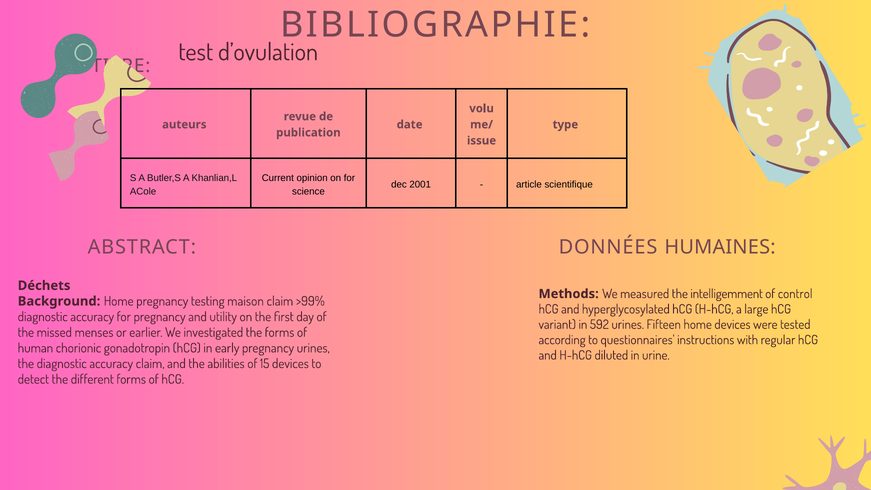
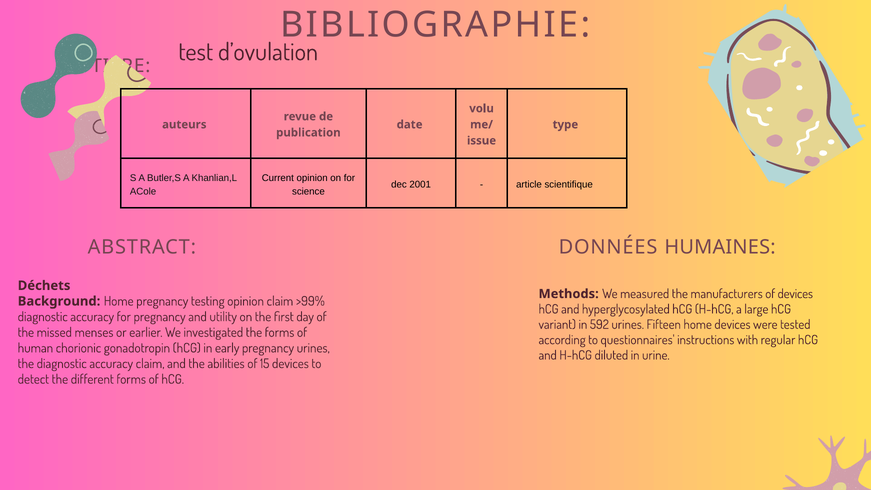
intelligemment: intelligemment -> manufacturers
of control: control -> devices
testing maison: maison -> opinion
